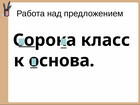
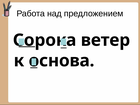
класс: класс -> ветер
